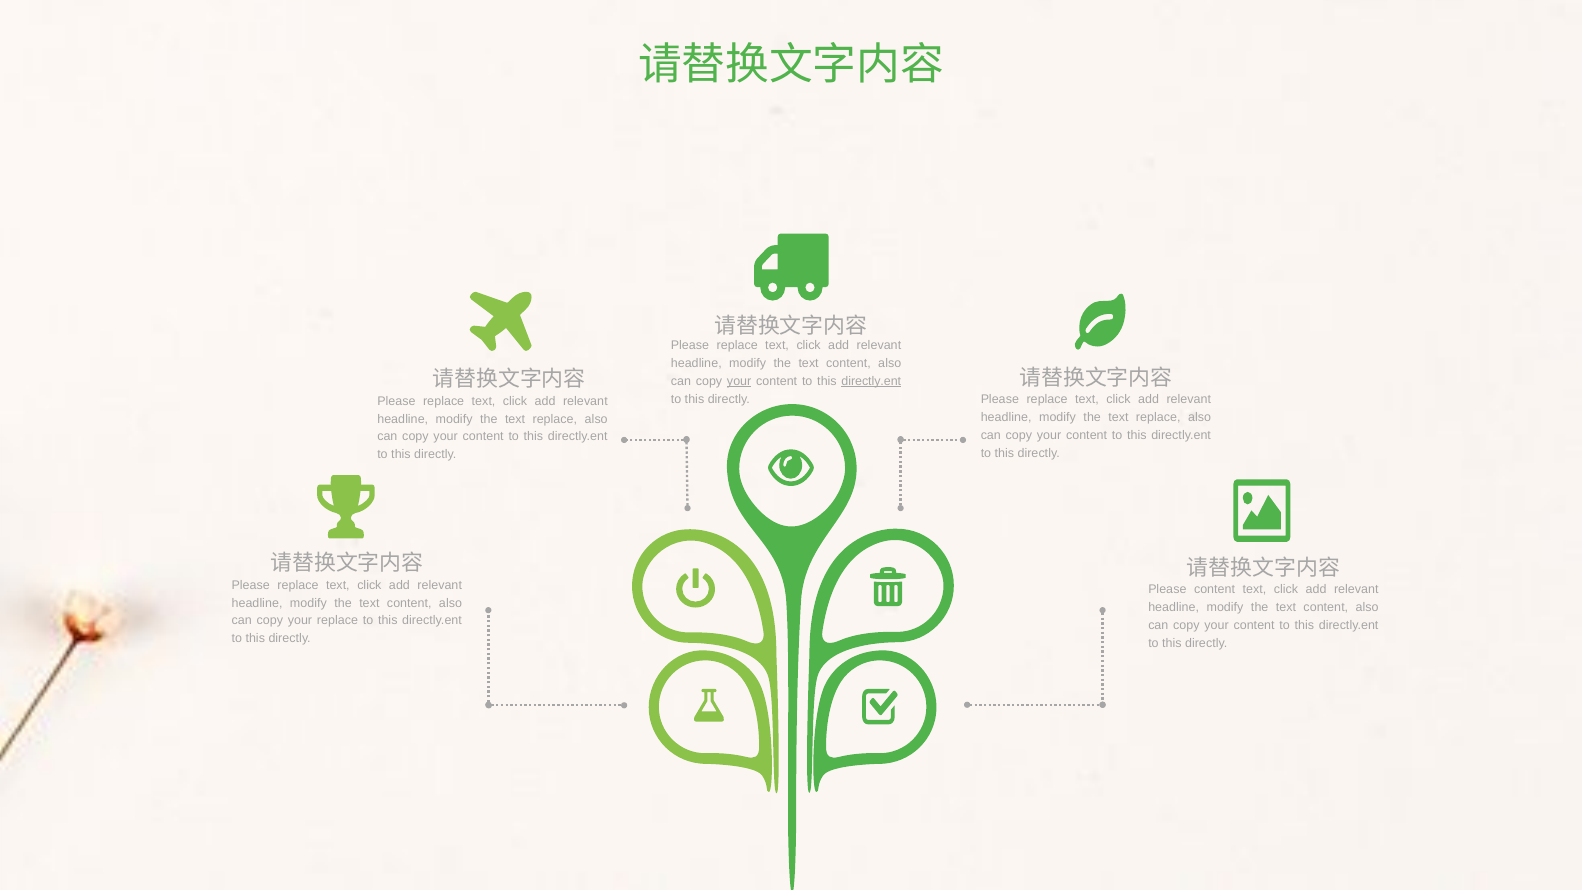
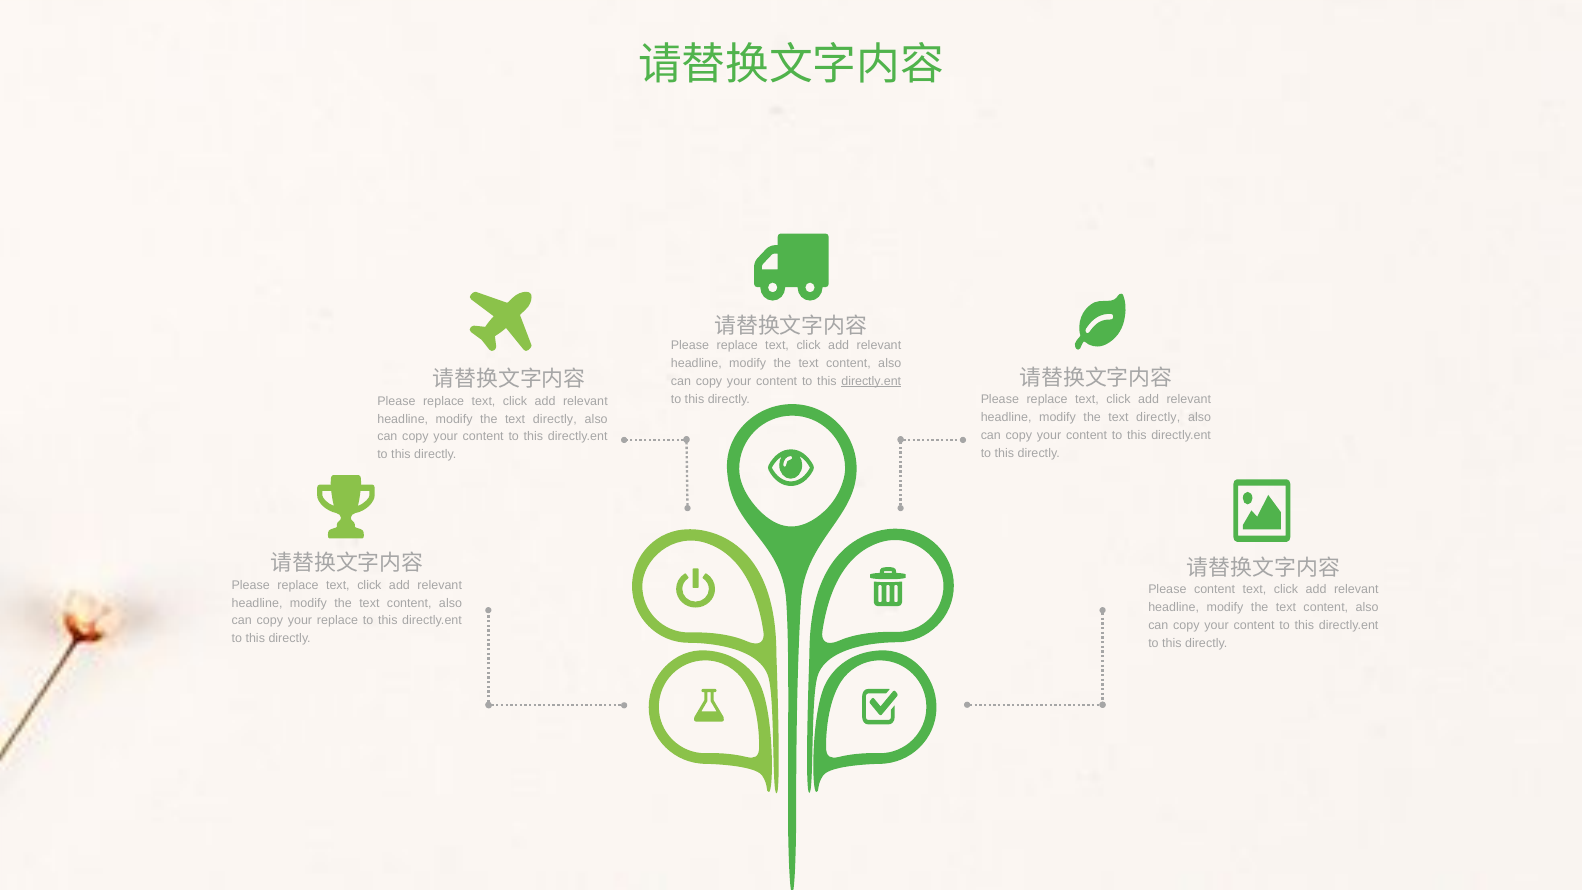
your at (739, 381) underline: present -> none
replace at (1158, 417): replace -> directly
replace at (555, 419): replace -> directly
